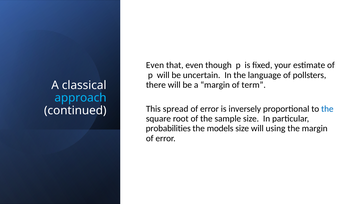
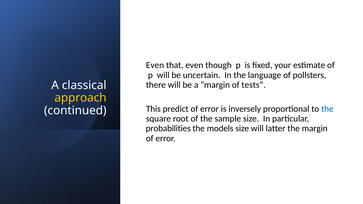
term: term -> tests
approach colour: light blue -> yellow
spread: spread -> predict
using: using -> latter
